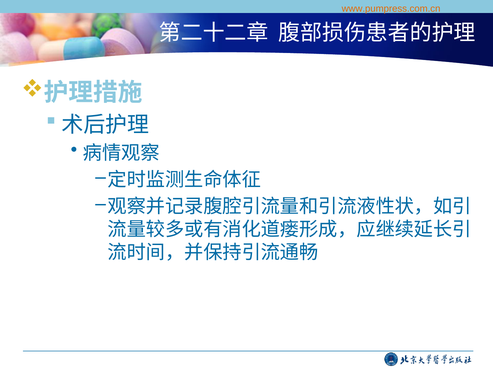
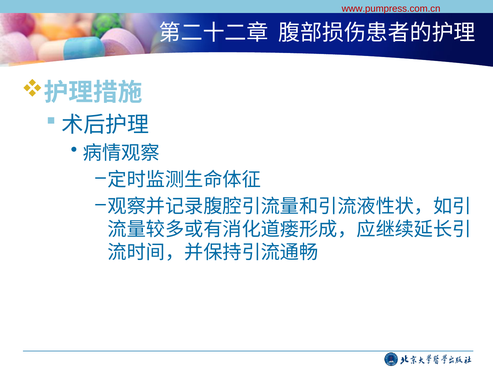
www.pumpress.com.cn colour: orange -> red
